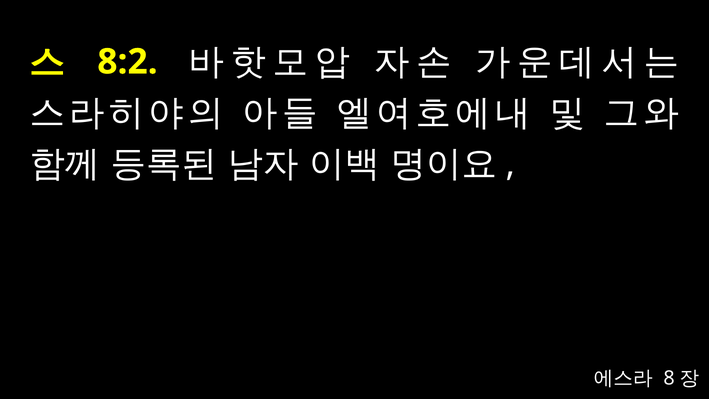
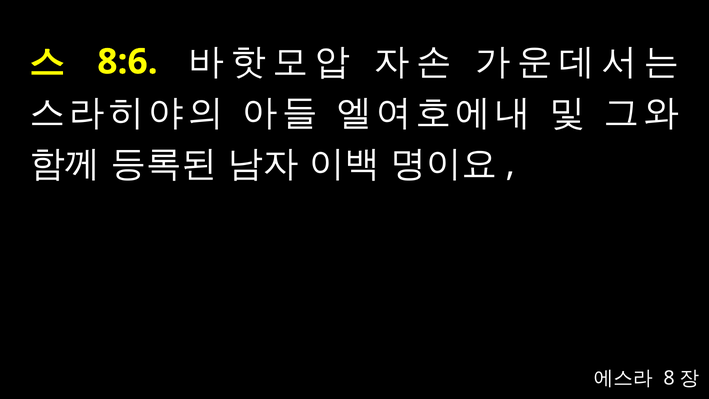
8:2: 8:2 -> 8:6
